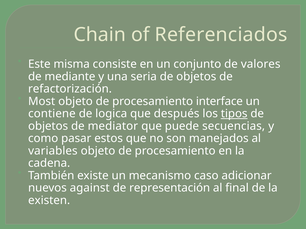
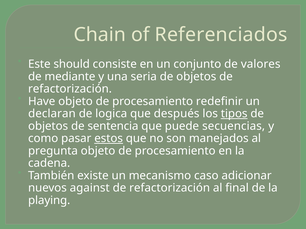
misma: misma -> should
Most: Most -> Have
interface: interface -> redefinir
contiene: contiene -> declaran
mediator: mediator -> sentencia
estos underline: none -> present
variables: variables -> pregunta
representación at (170, 188): representación -> refactorización
existen: existen -> playing
